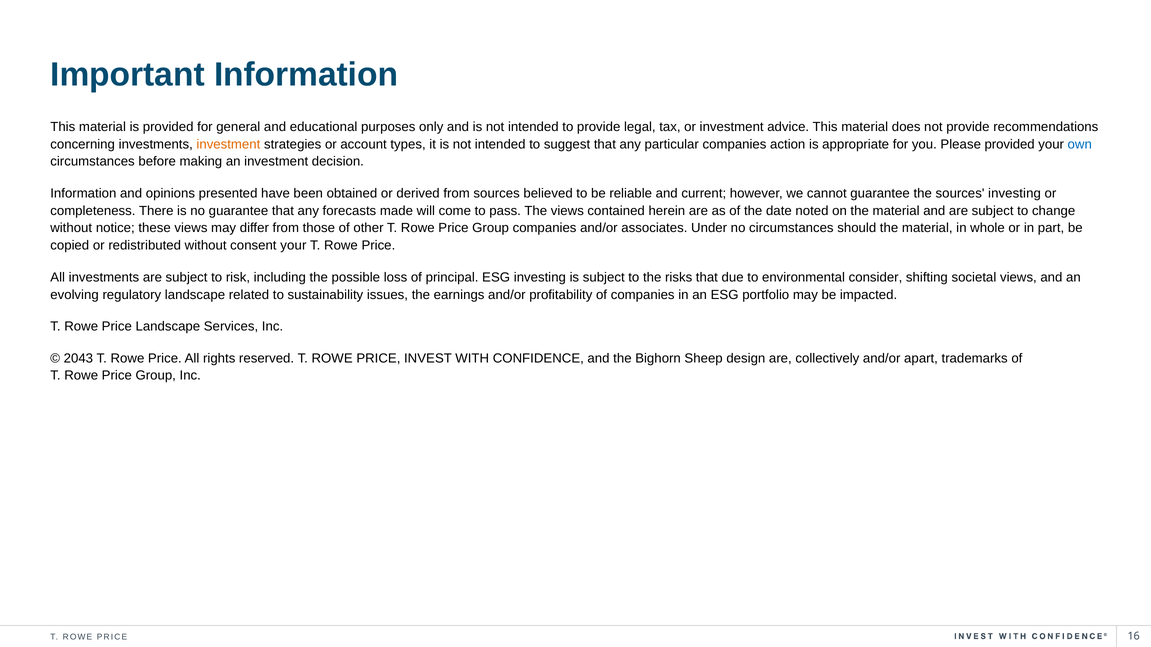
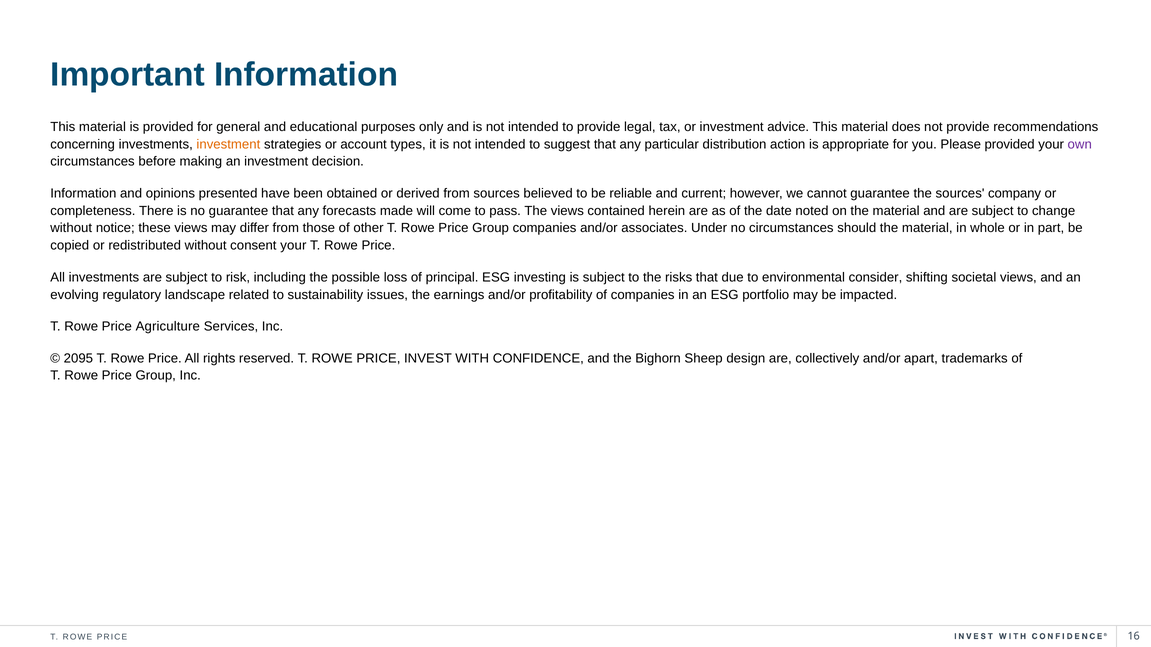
particular companies: companies -> distribution
own colour: blue -> purple
sources investing: investing -> company
Price Landscape: Landscape -> Agriculture
2043: 2043 -> 2095
